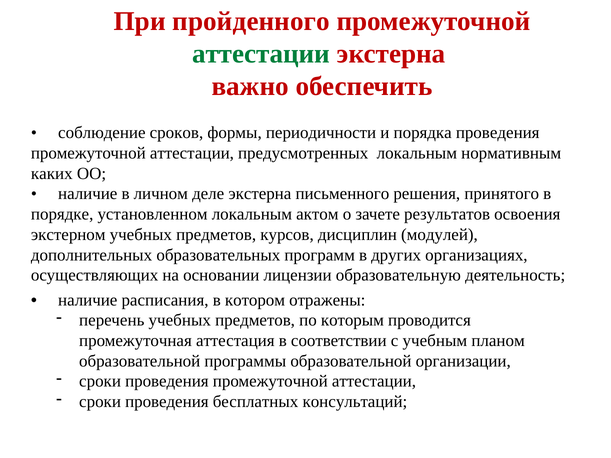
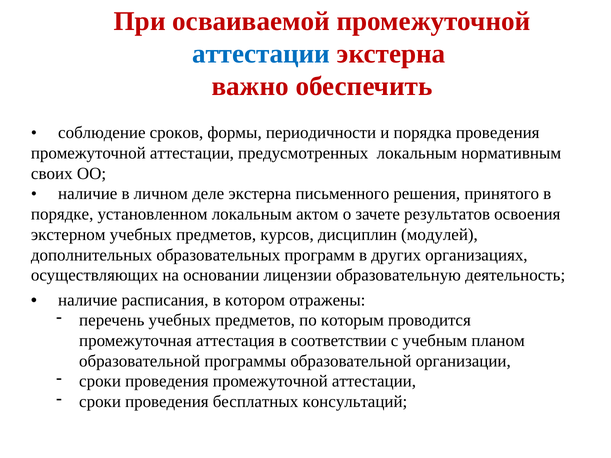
пройденного: пройденного -> осваиваемой
аттестации at (261, 54) colour: green -> blue
каких: каких -> своих
